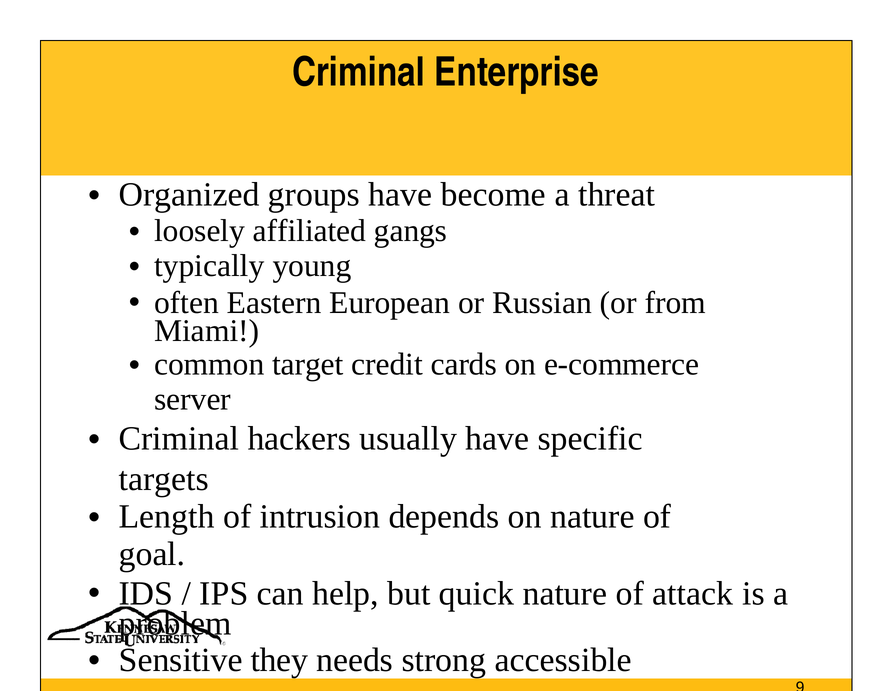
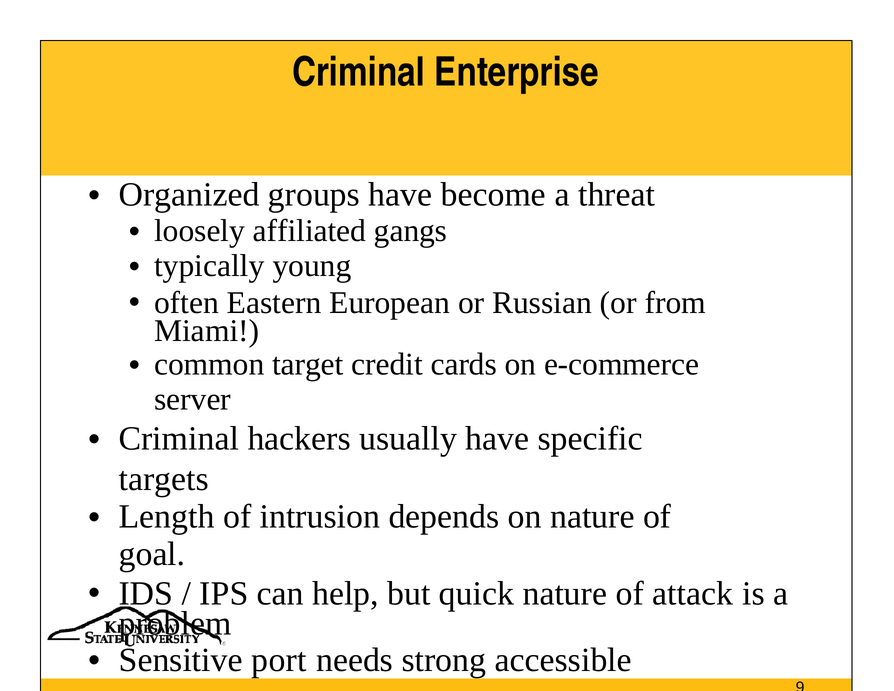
they: they -> port
